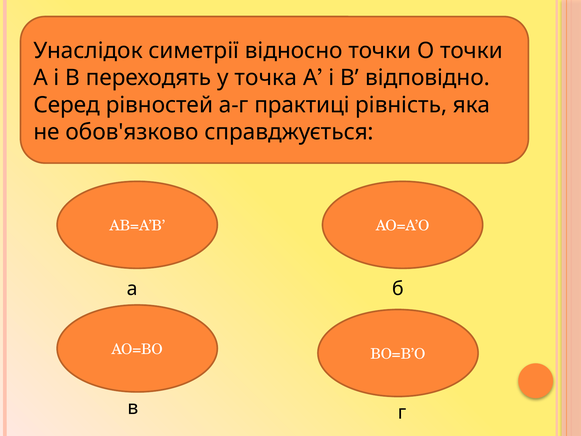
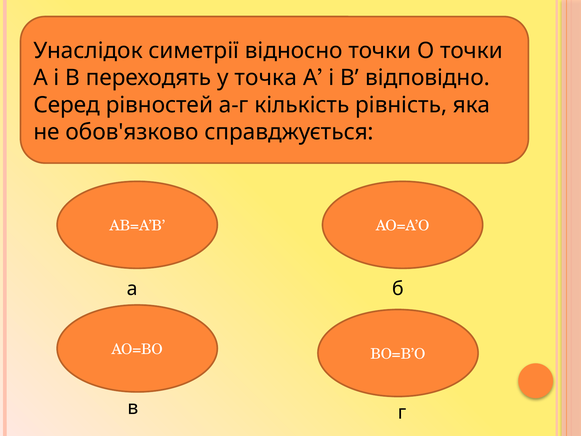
практиці: практиці -> кількість
